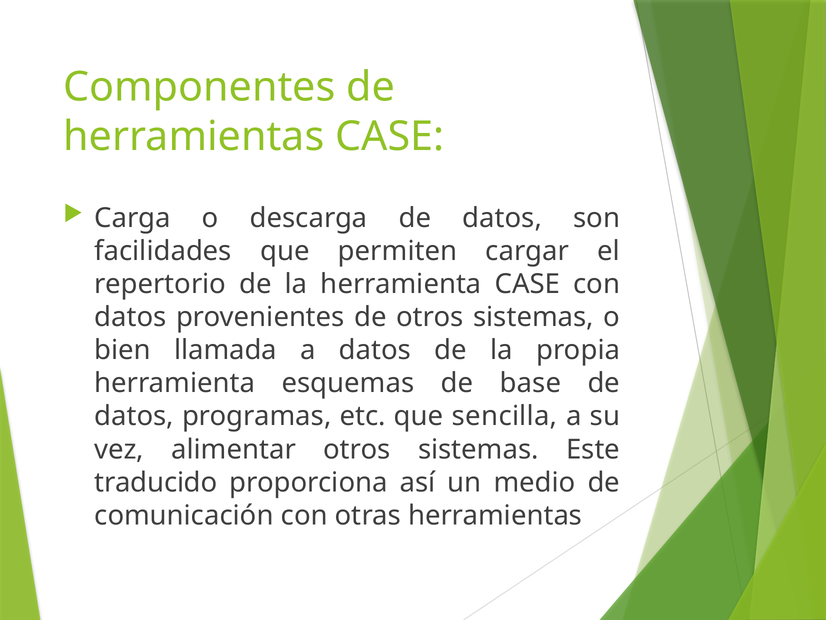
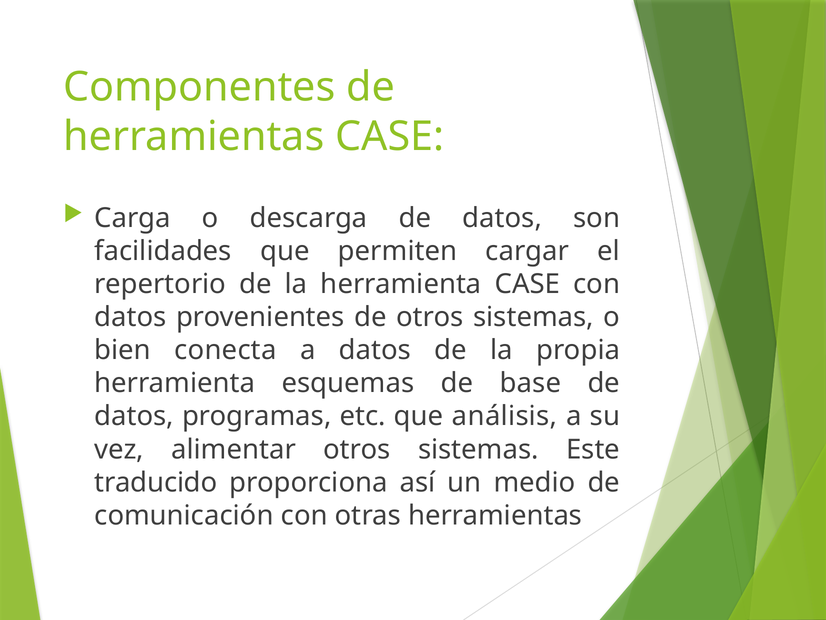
llamada: llamada -> conecta
sencilla: sencilla -> análisis
